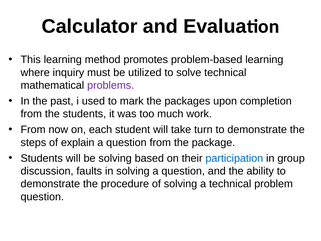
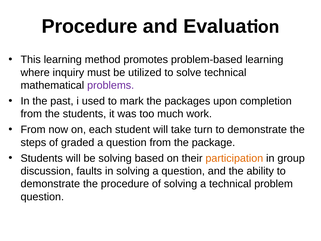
Calculator at (90, 26): Calculator -> Procedure
explain: explain -> graded
participation colour: blue -> orange
